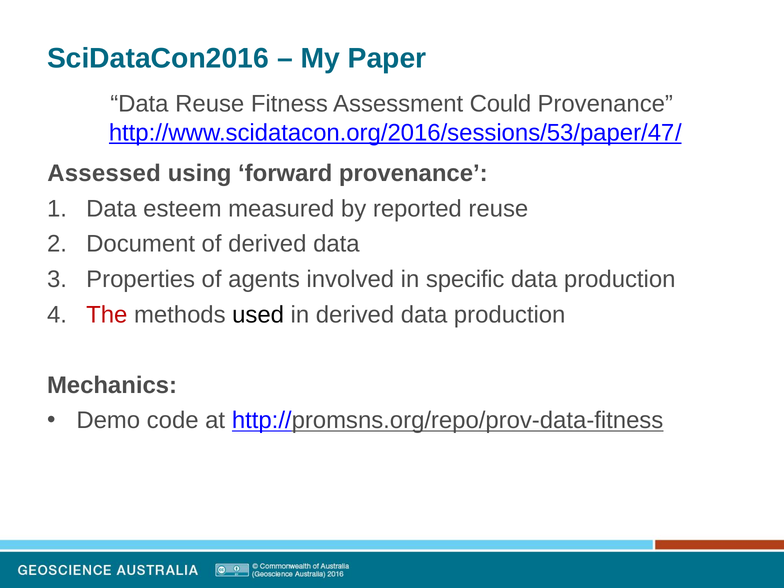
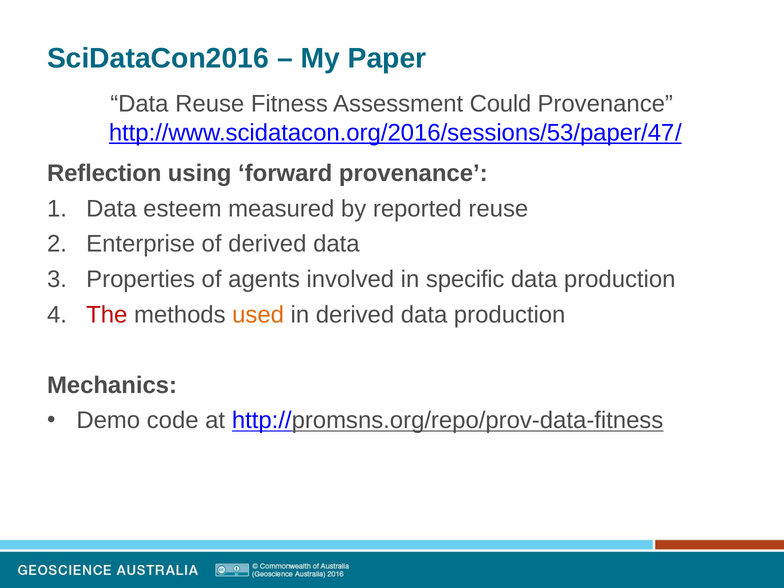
Assessed: Assessed -> Reflection
Document: Document -> Enterprise
used colour: black -> orange
